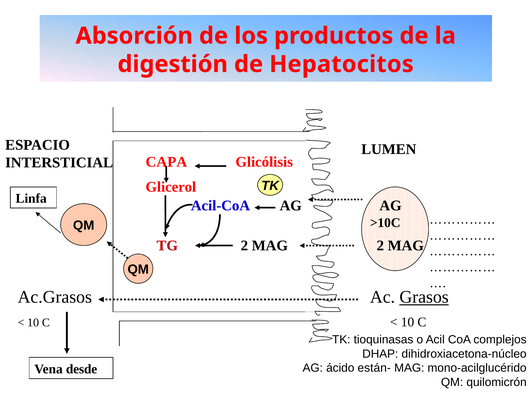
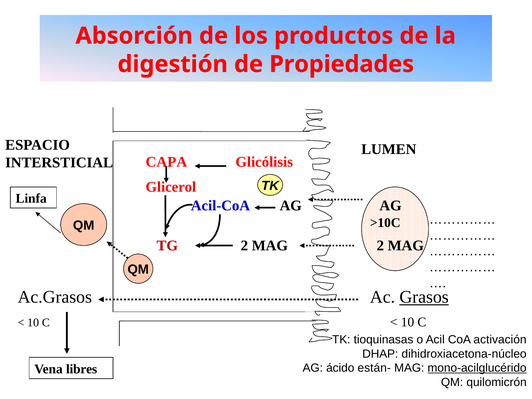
Hepatocitos: Hepatocitos -> Propiedades
complejos: complejos -> activación
mono-acilglucérido underline: none -> present
desde: desde -> libres
